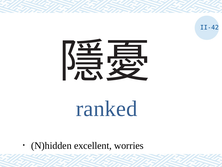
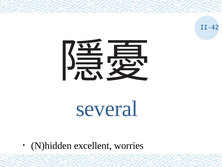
ranked: ranked -> several
